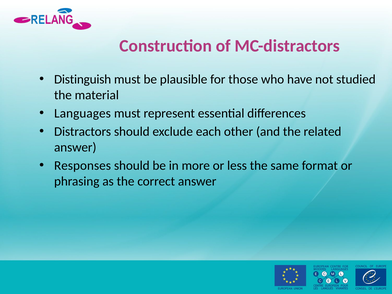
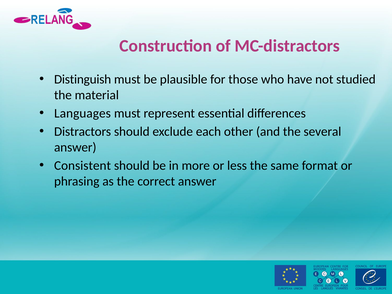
related: related -> several
Responses: Responses -> Consistent
